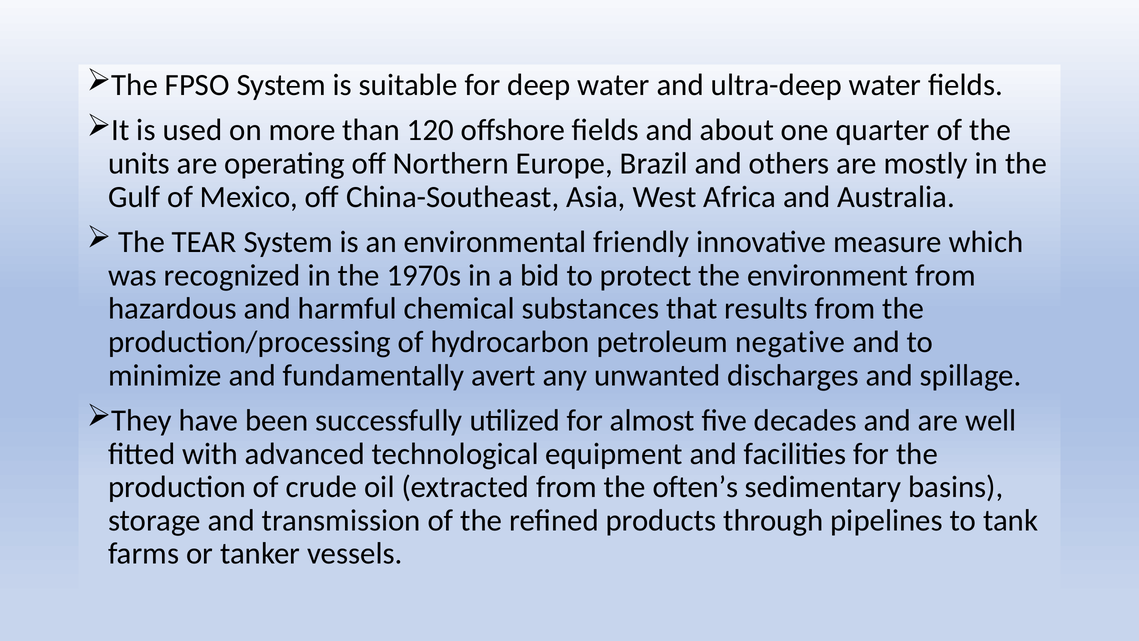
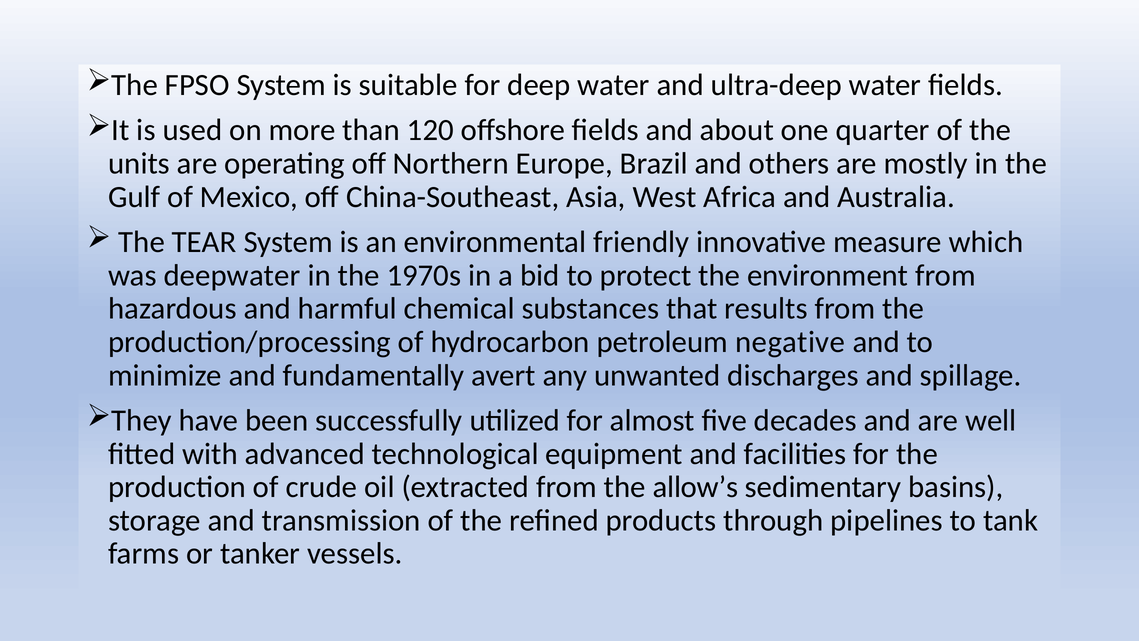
recognized: recognized -> deepwater
often’s: often’s -> allow’s
